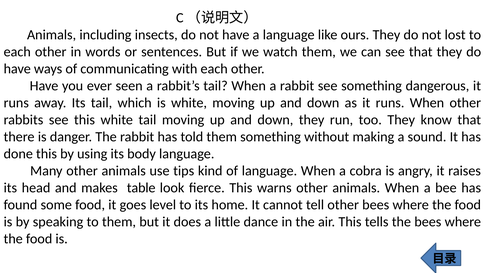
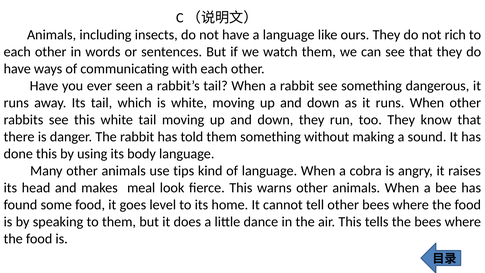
lost: lost -> rich
table: table -> meal
